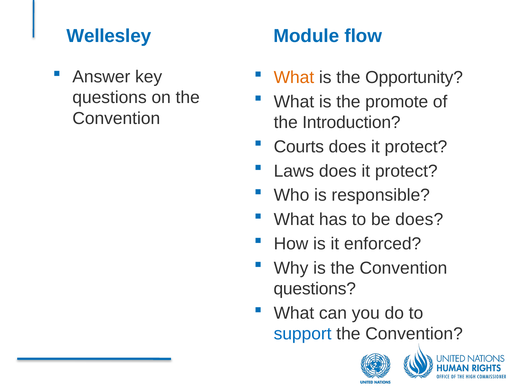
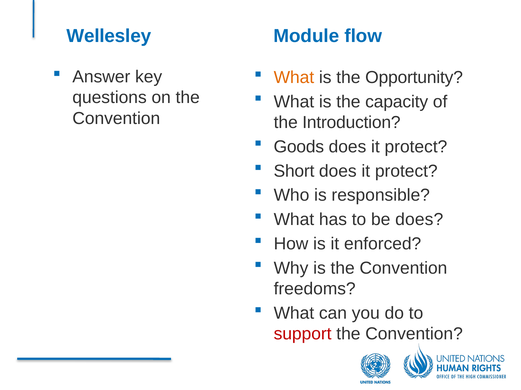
promote: promote -> capacity
Courts: Courts -> Goods
Laws: Laws -> Short
questions at (315, 289): questions -> freedoms
support colour: blue -> red
